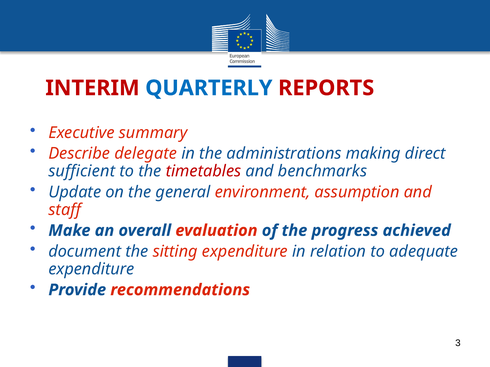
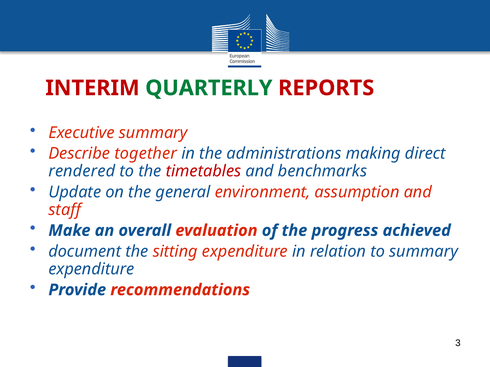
QUARTERLY colour: blue -> green
delegate: delegate -> together
sufficient: sufficient -> rendered
to adequate: adequate -> summary
